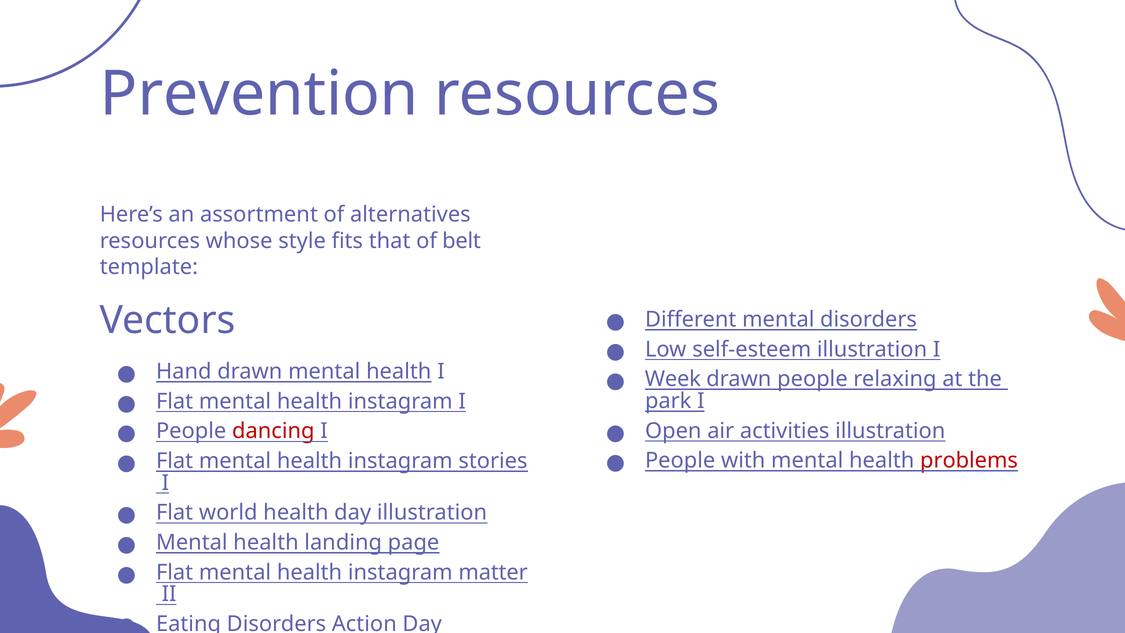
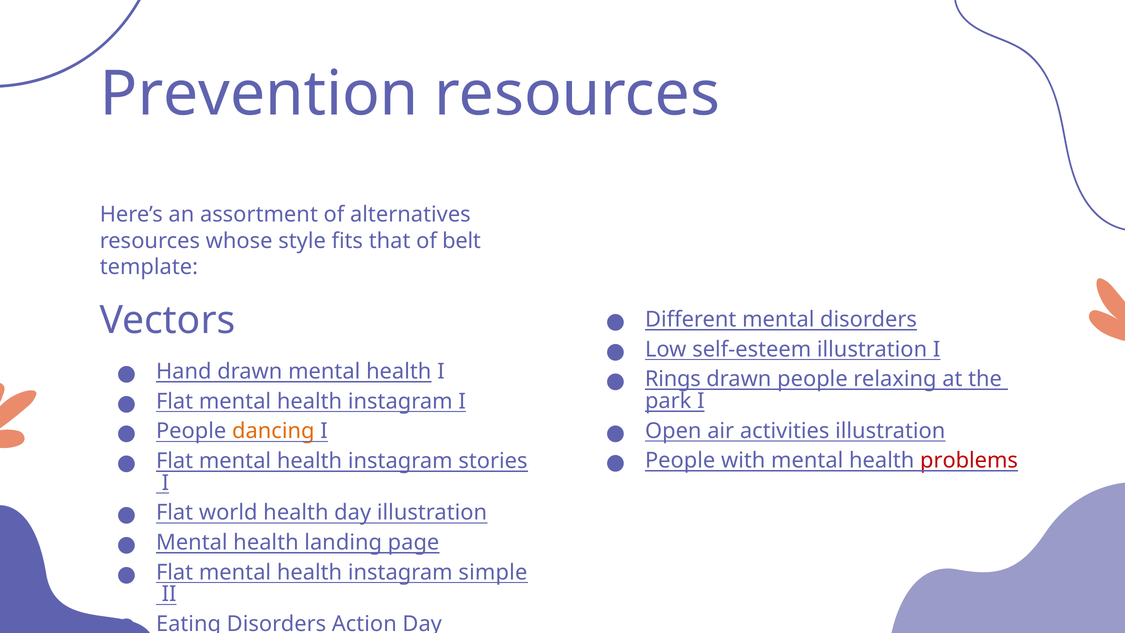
Week: Week -> Rings
dancing colour: red -> orange
matter: matter -> simple
